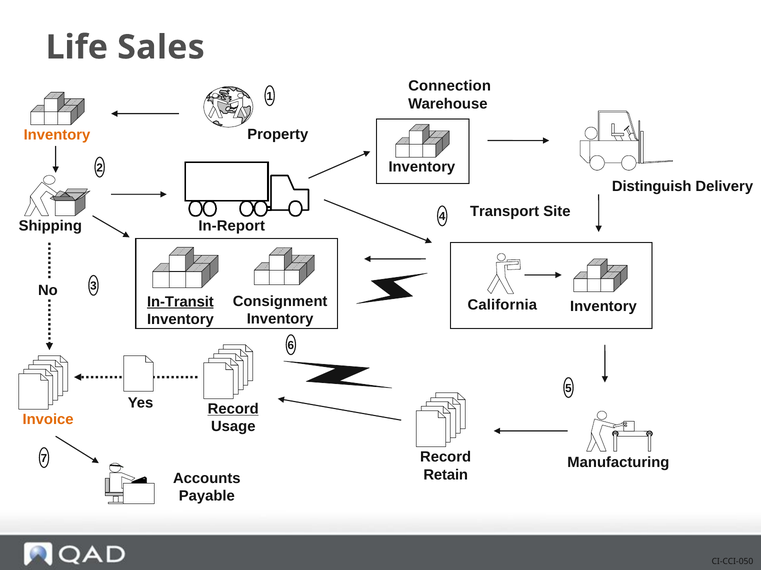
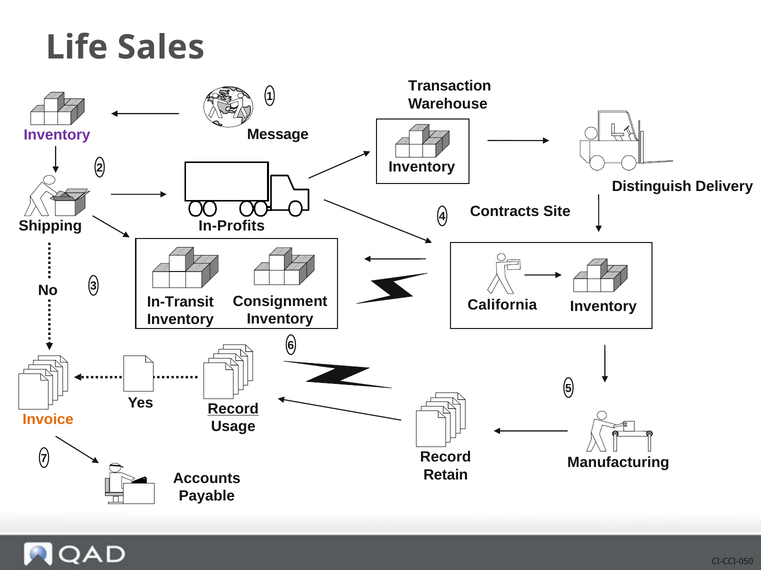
Connection: Connection -> Transaction
Property: Property -> Message
Inventory at (57, 135) colour: orange -> purple
Transport: Transport -> Contracts
In-Report: In-Report -> In-Profits
In-Transit underline: present -> none
